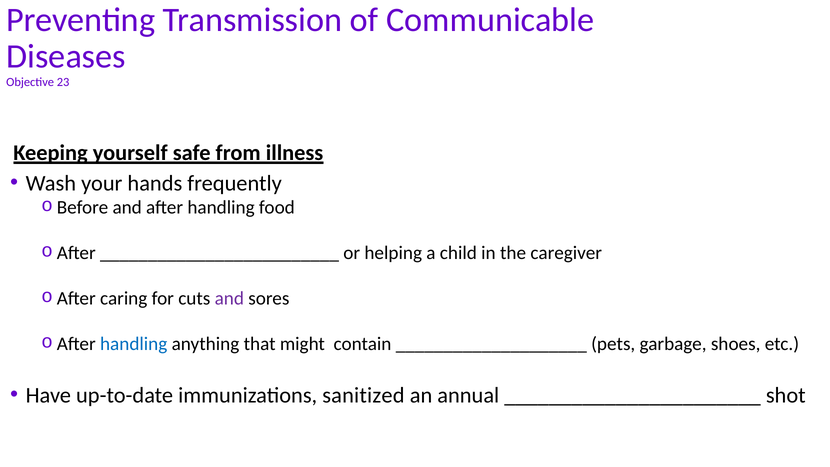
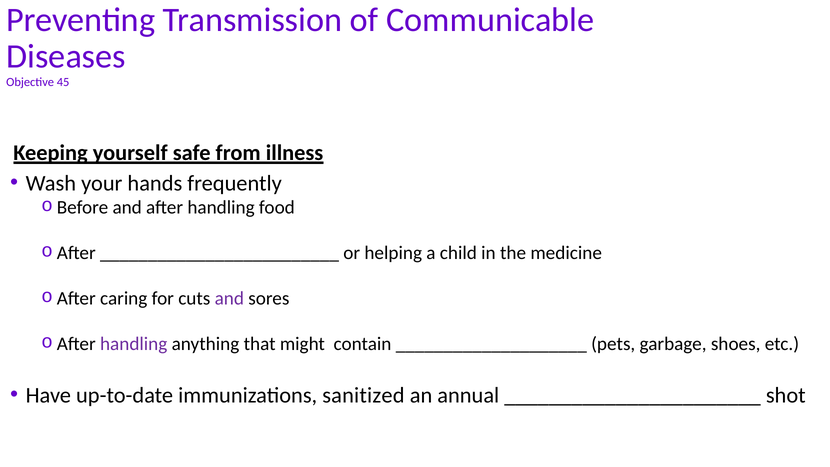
23: 23 -> 45
caregiver: caregiver -> medicine
handling at (134, 344) colour: blue -> purple
